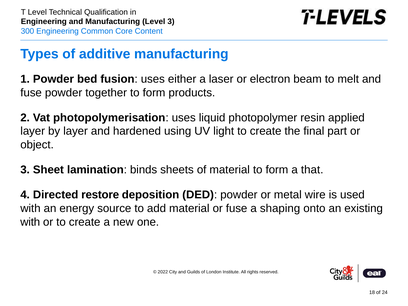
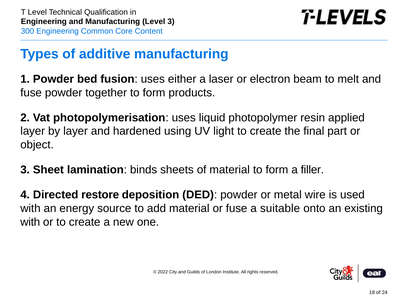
that: that -> filler
shaping: shaping -> suitable
